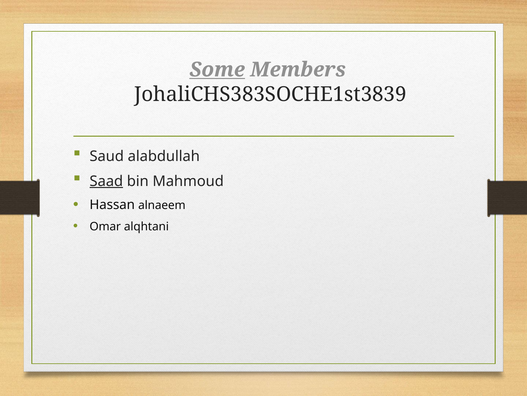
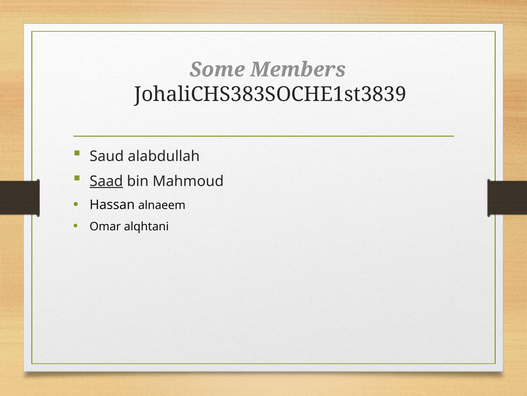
Some underline: present -> none
